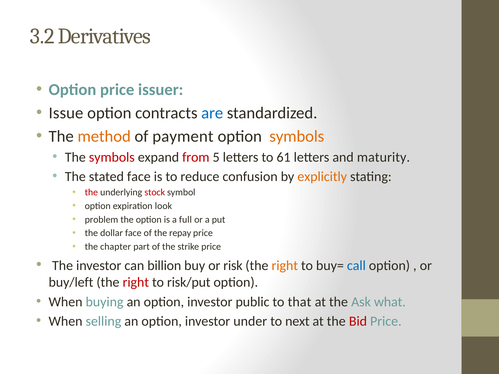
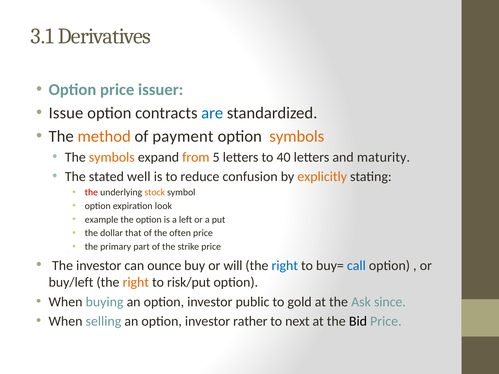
3.2: 3.2 -> 3.1
symbols at (112, 157) colour: red -> orange
from colour: red -> orange
61: 61 -> 40
stated face: face -> well
stock colour: red -> orange
problem: problem -> example
full: full -> left
dollar face: face -> that
repay: repay -> often
chapter: chapter -> primary
billion: billion -> ounce
risk: risk -> will
right at (285, 266) colour: orange -> blue
right at (136, 283) colour: red -> orange
that: that -> gold
what: what -> since
under: under -> rather
Bid colour: red -> black
